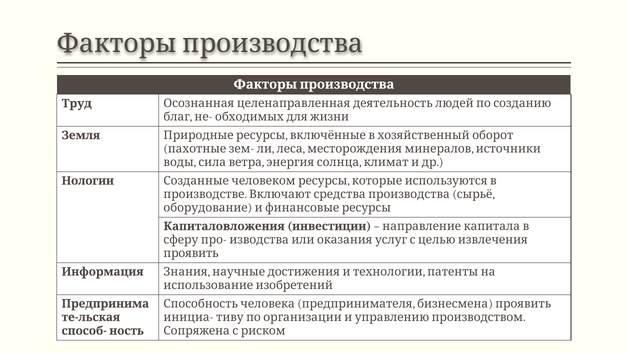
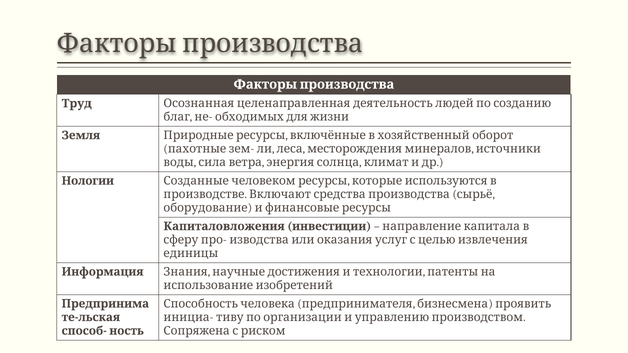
проявить at (191, 254): проявить -> единицы
